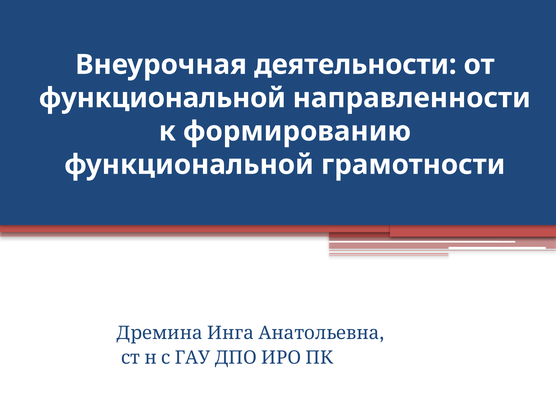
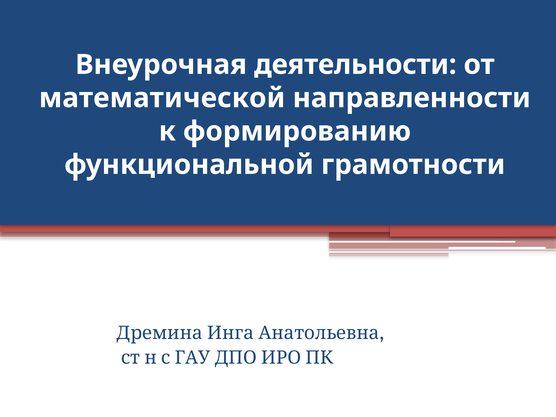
функциональной at (162, 98): функциональной -> математической
